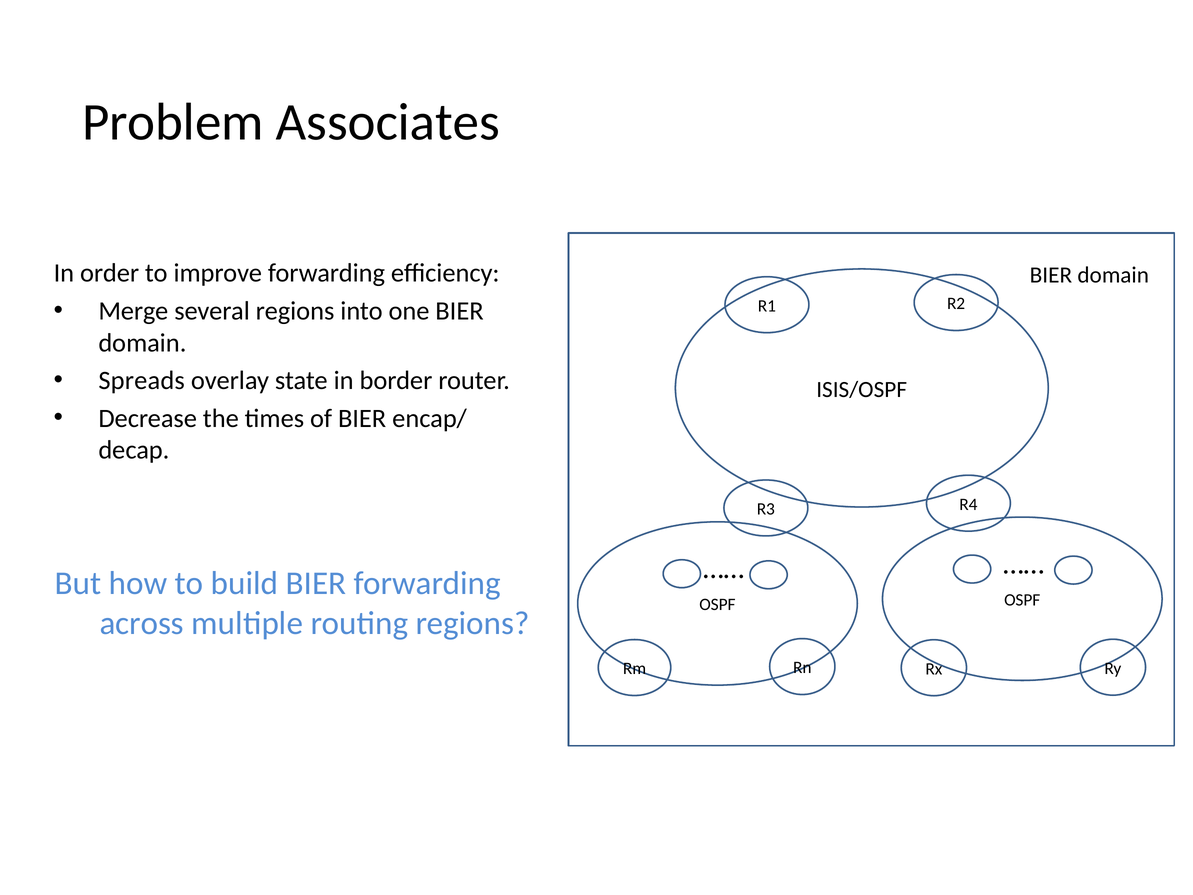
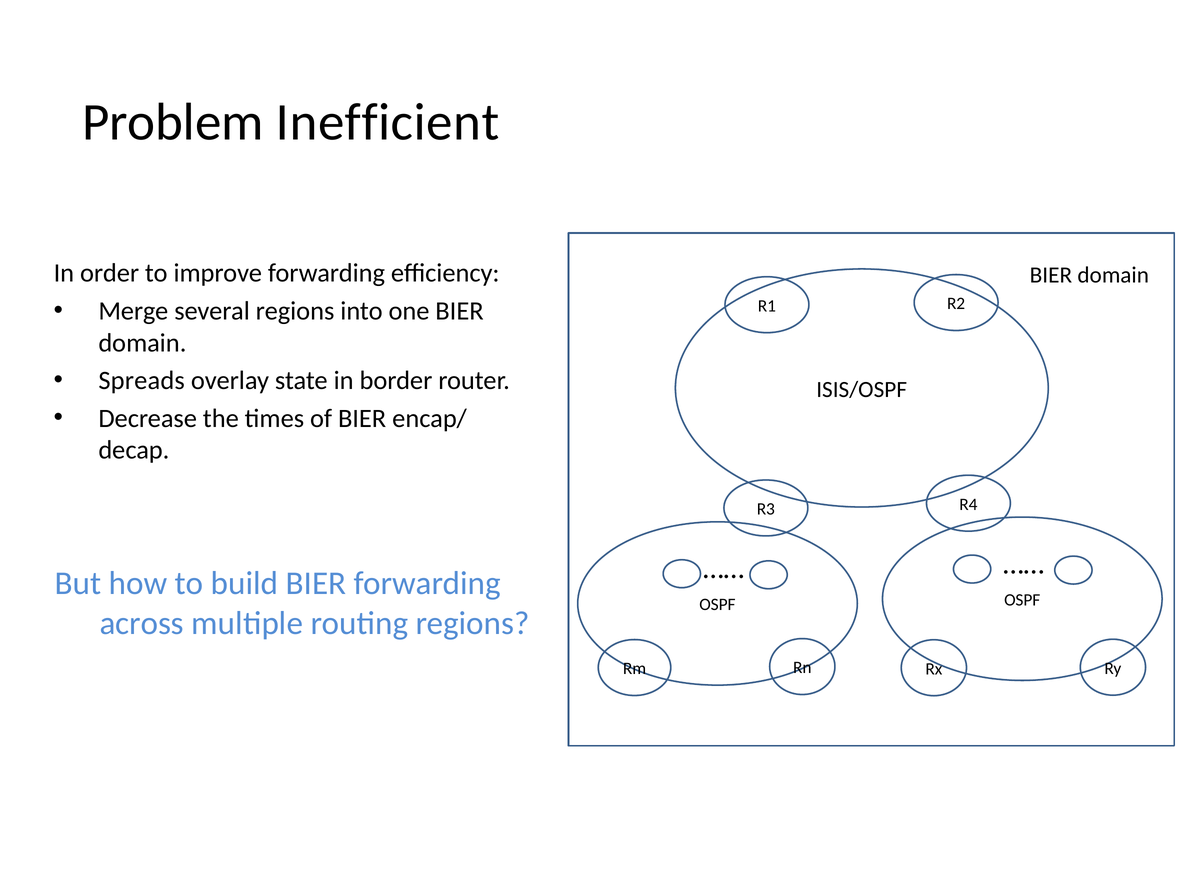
Associates: Associates -> Inefficient
